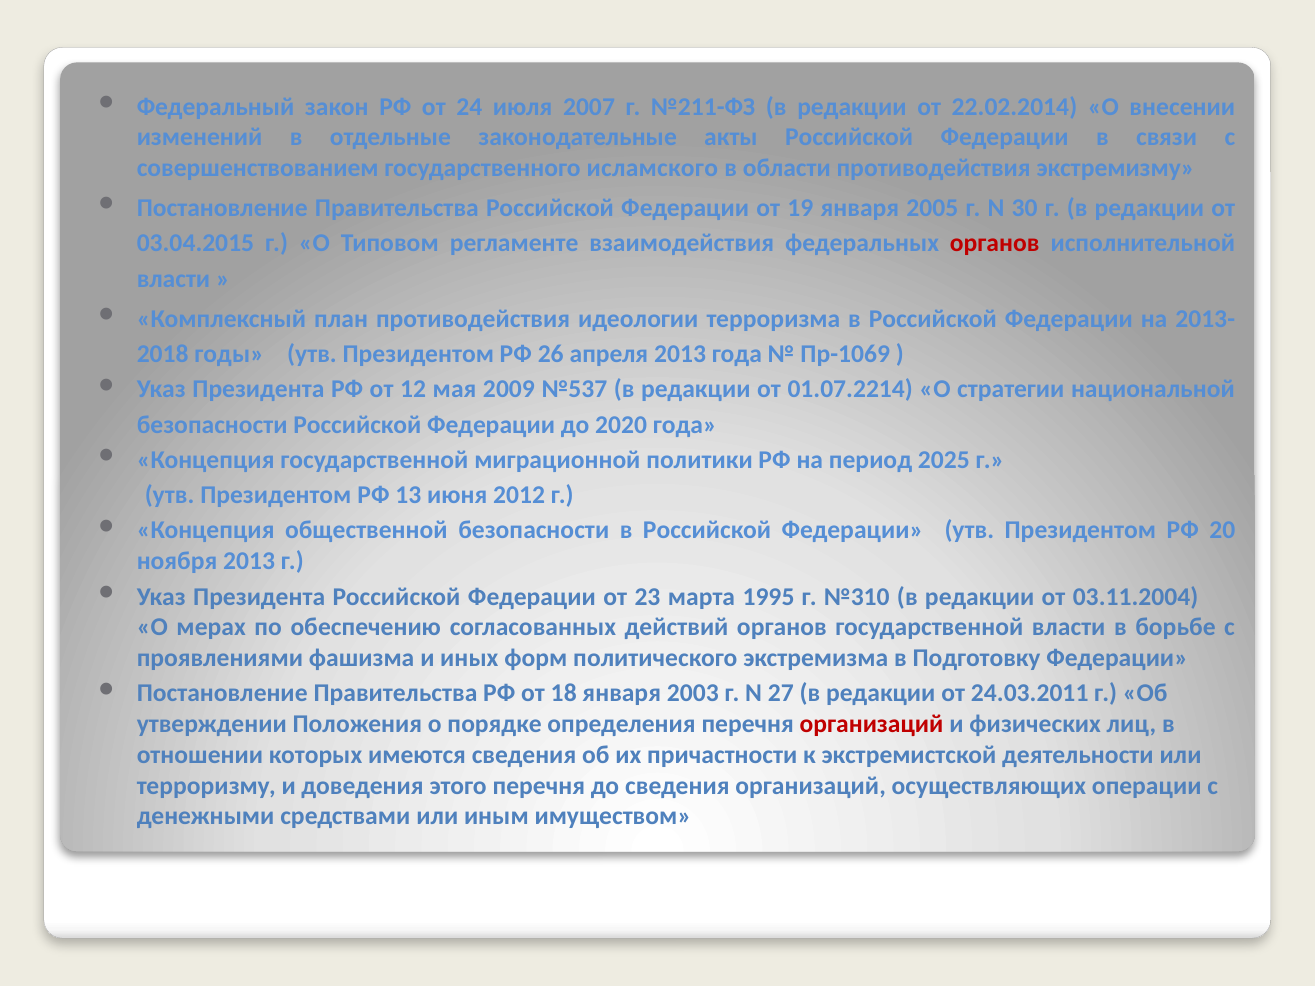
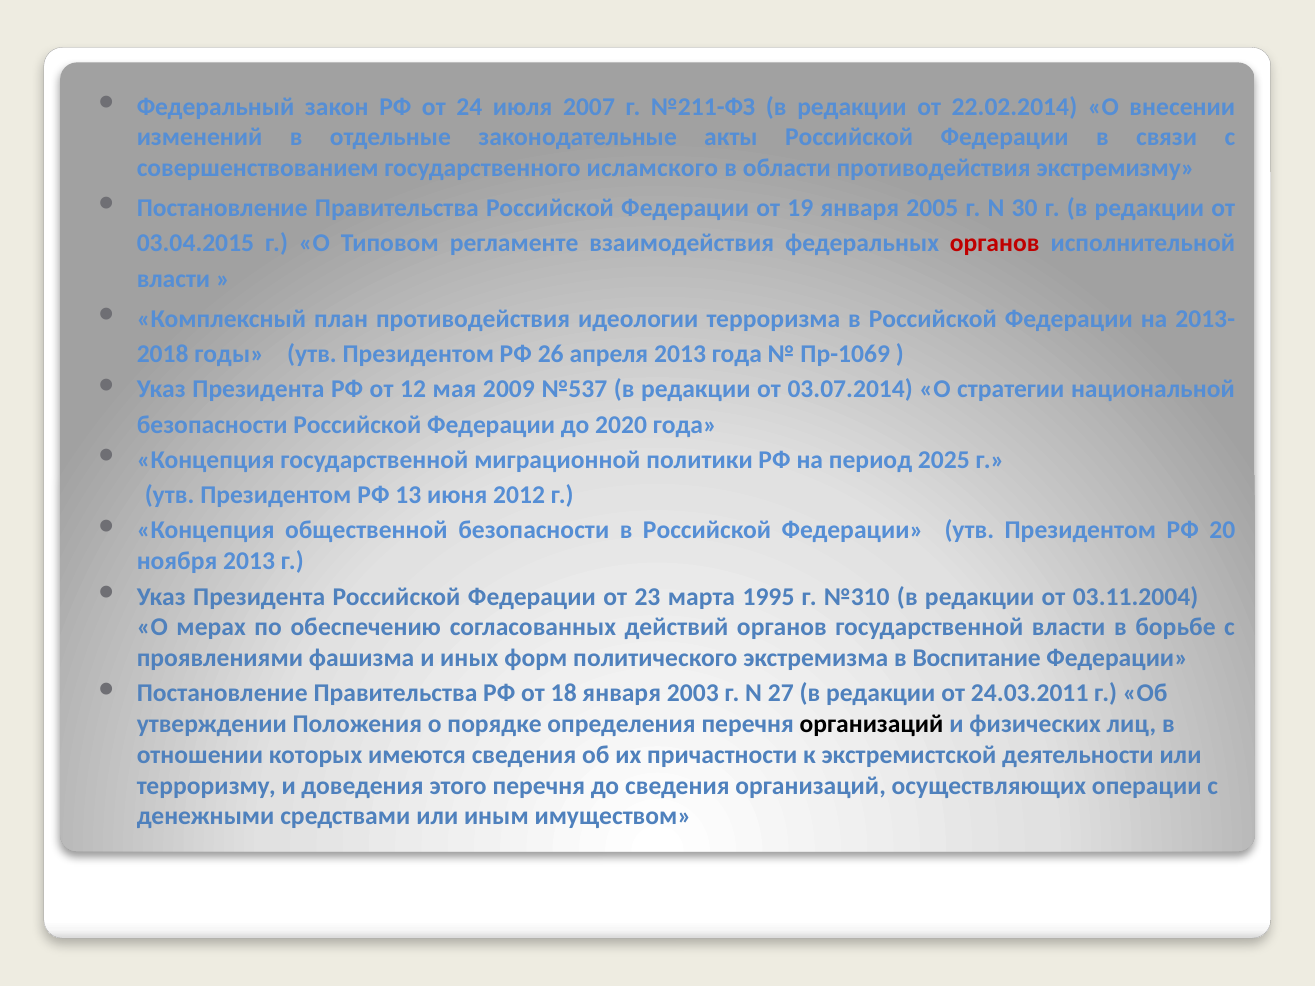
01.07.2214: 01.07.2214 -> 03.07.2014
Подготовку: Подготовку -> Воспитание
организаций at (871, 724) colour: red -> black
